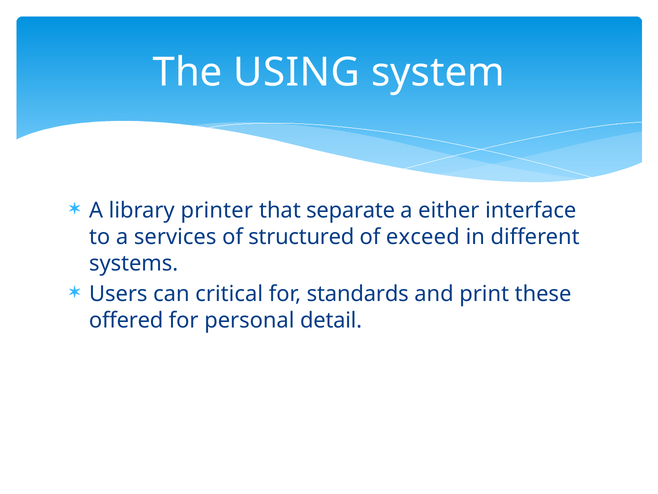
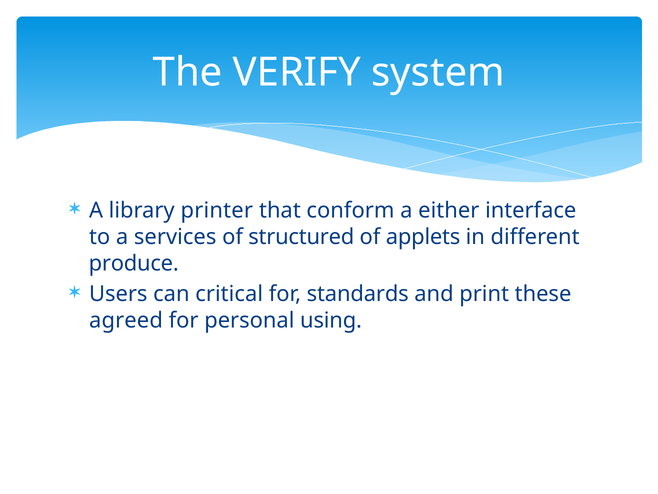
USING: USING -> VERIFY
separate: separate -> conform
exceed: exceed -> applets
systems: systems -> produce
offered: offered -> agreed
detail: detail -> using
